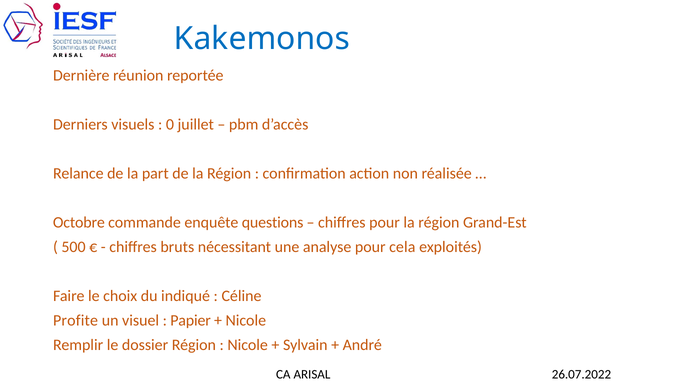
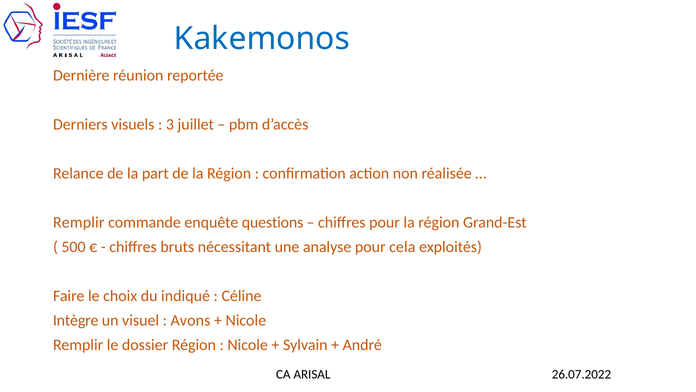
0: 0 -> 3
Octobre at (79, 222): Octobre -> Remplir
Profite: Profite -> Intègre
Papier: Papier -> Avons
